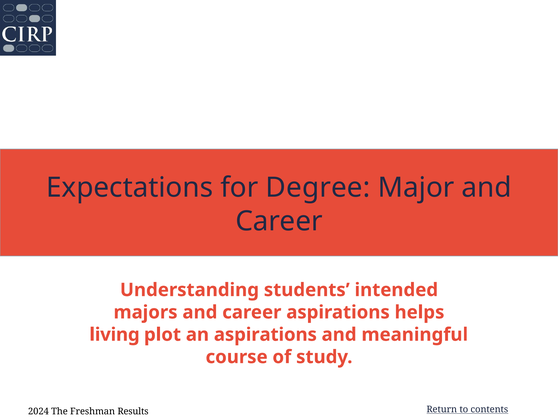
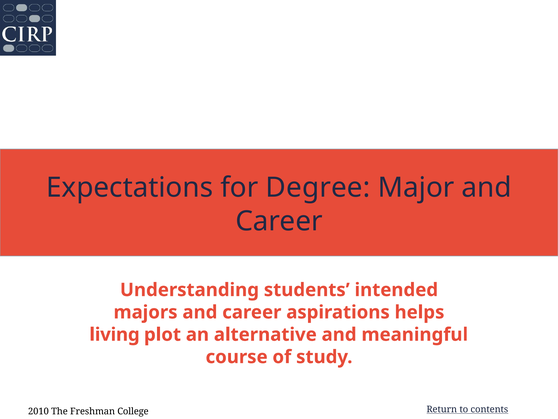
an aspirations: aspirations -> alternative
2024: 2024 -> 2010
Results: Results -> College
